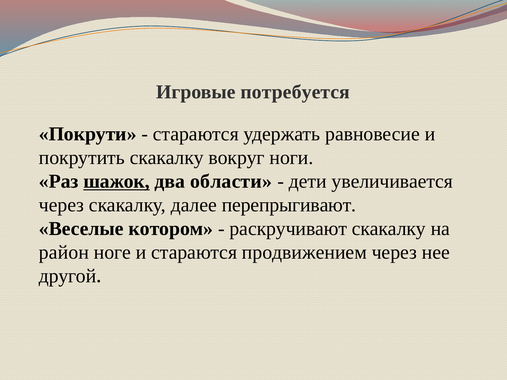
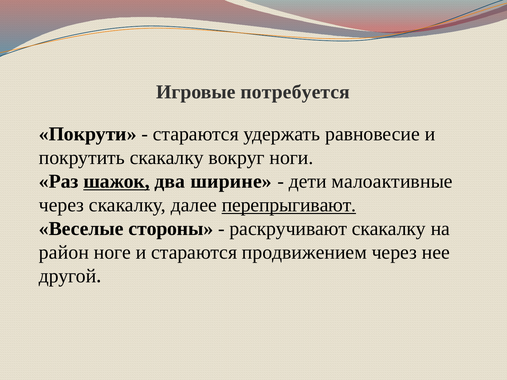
области: области -> ширине
увеличивается: увеличивается -> малоактивные
перепрыгивают underline: none -> present
котором: котором -> стороны
